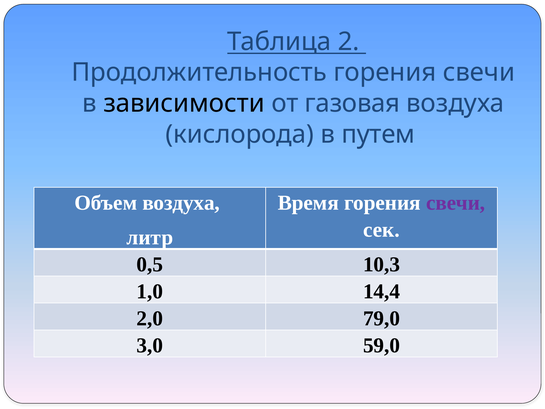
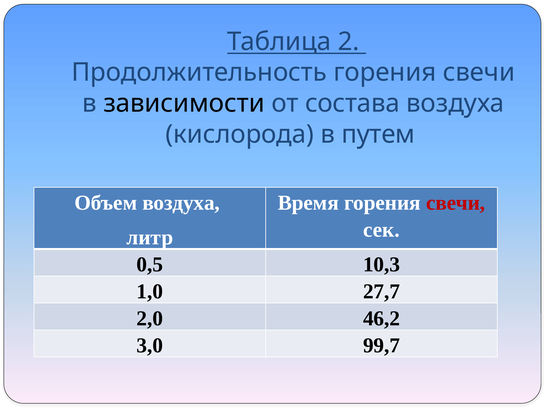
газовая: газовая -> состава
свечи at (456, 203) colour: purple -> red
14,4: 14,4 -> 27,7
79,0: 79,0 -> 46,2
59,0: 59,0 -> 99,7
